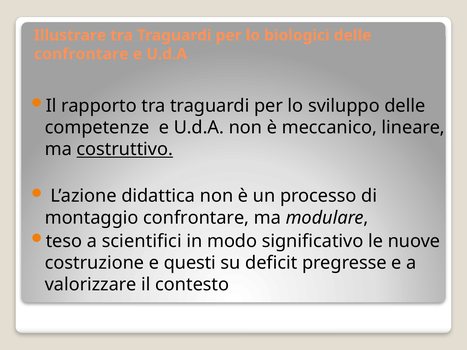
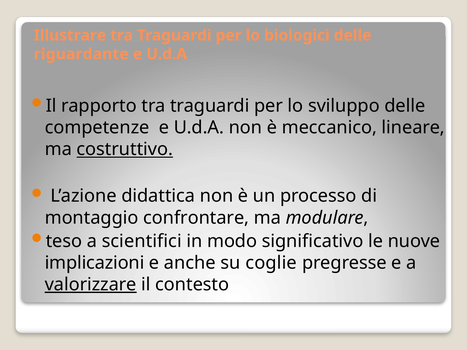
confrontare at (81, 54): confrontare -> riguardante
costruzione: costruzione -> implicazioni
questi: questi -> anche
deficit: deficit -> coglie
valorizzare underline: none -> present
